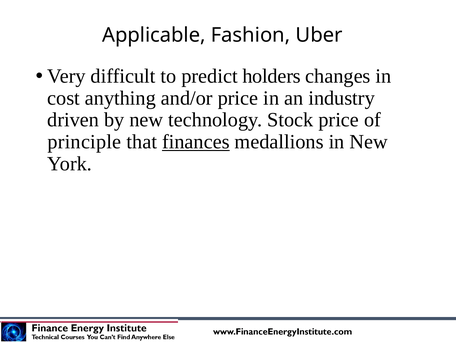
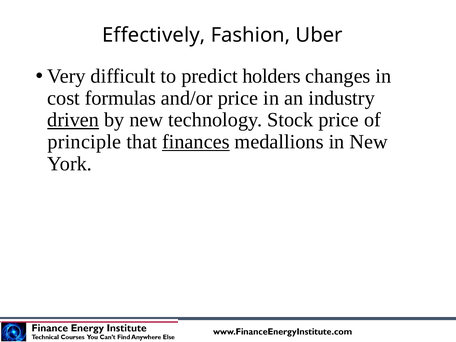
Applicable: Applicable -> Effectively
anything: anything -> formulas
driven underline: none -> present
